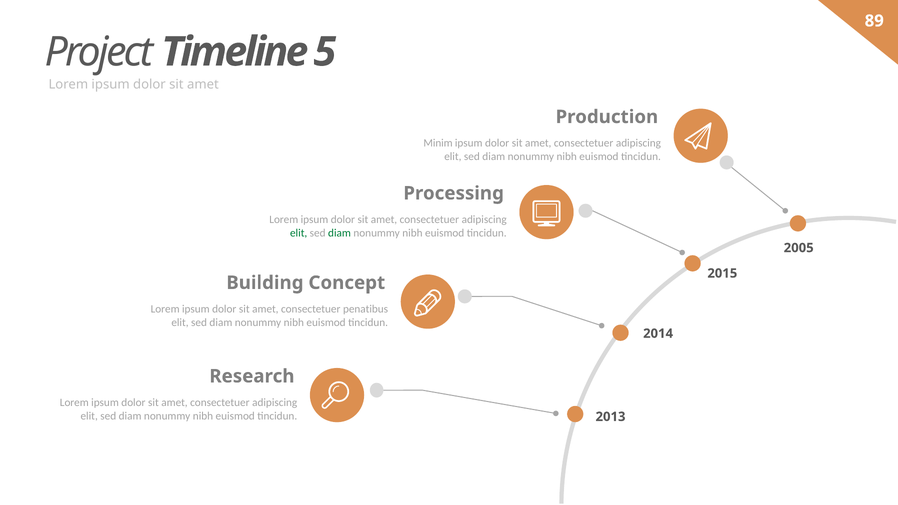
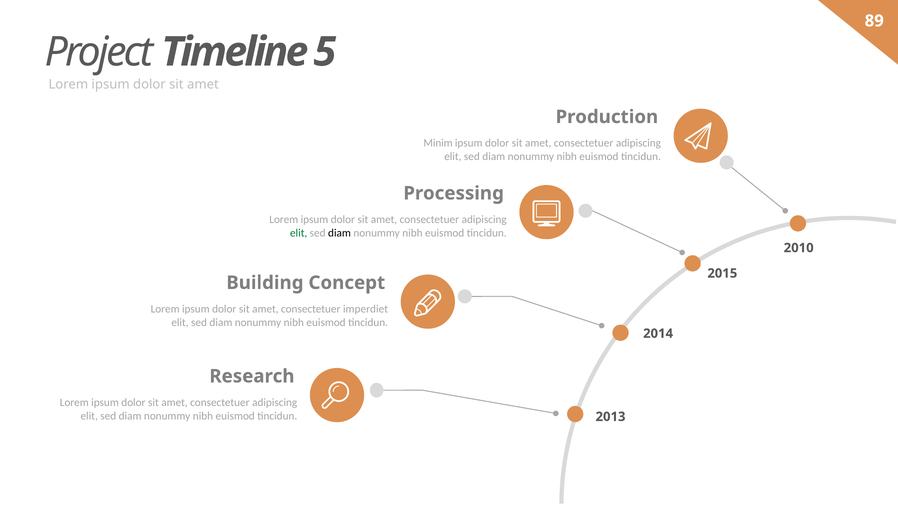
diam at (340, 233) colour: green -> black
2005: 2005 -> 2010
penatibus: penatibus -> imperdiet
